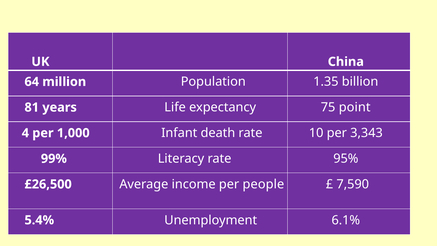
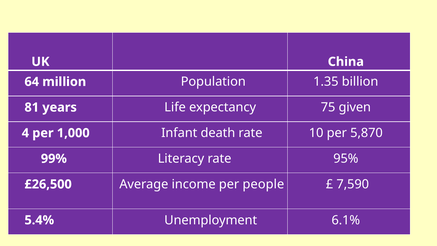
point: point -> given
3,343: 3,343 -> 5,870
